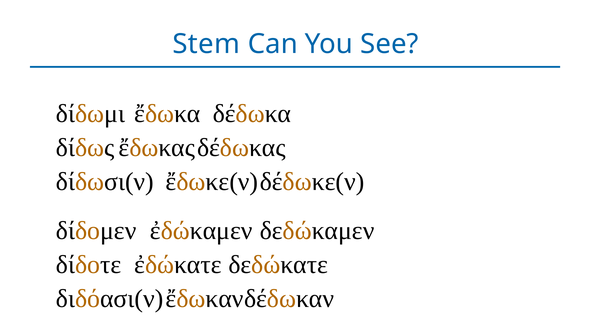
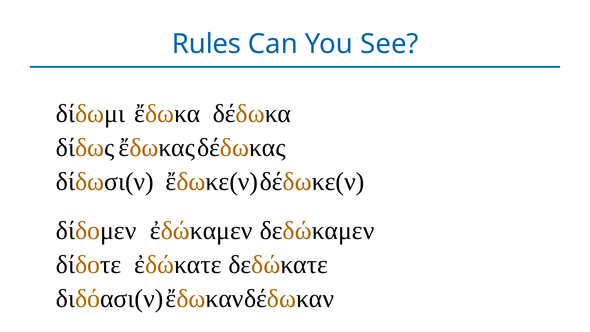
Stem: Stem -> Rules
